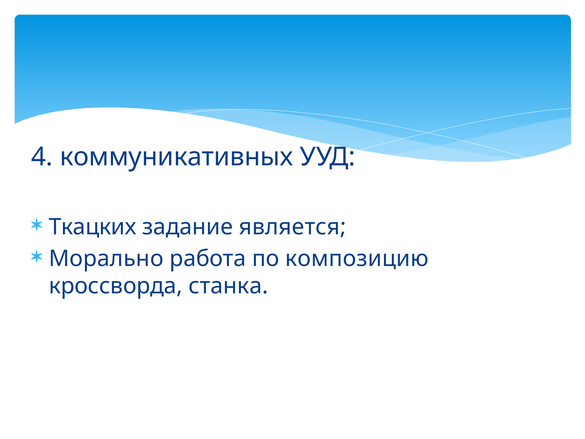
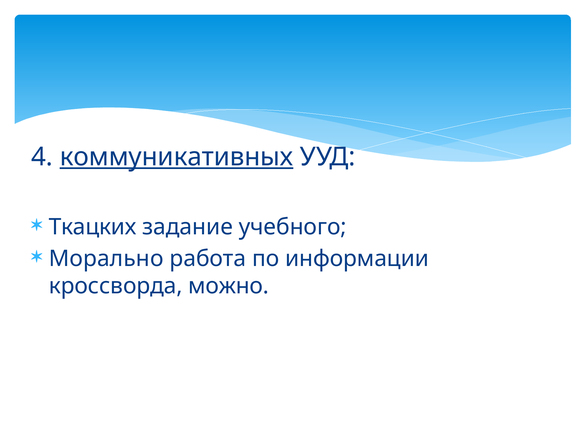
коммуникативных underline: none -> present
является: является -> учебного
композицию: композицию -> информации
станка: станка -> можно
